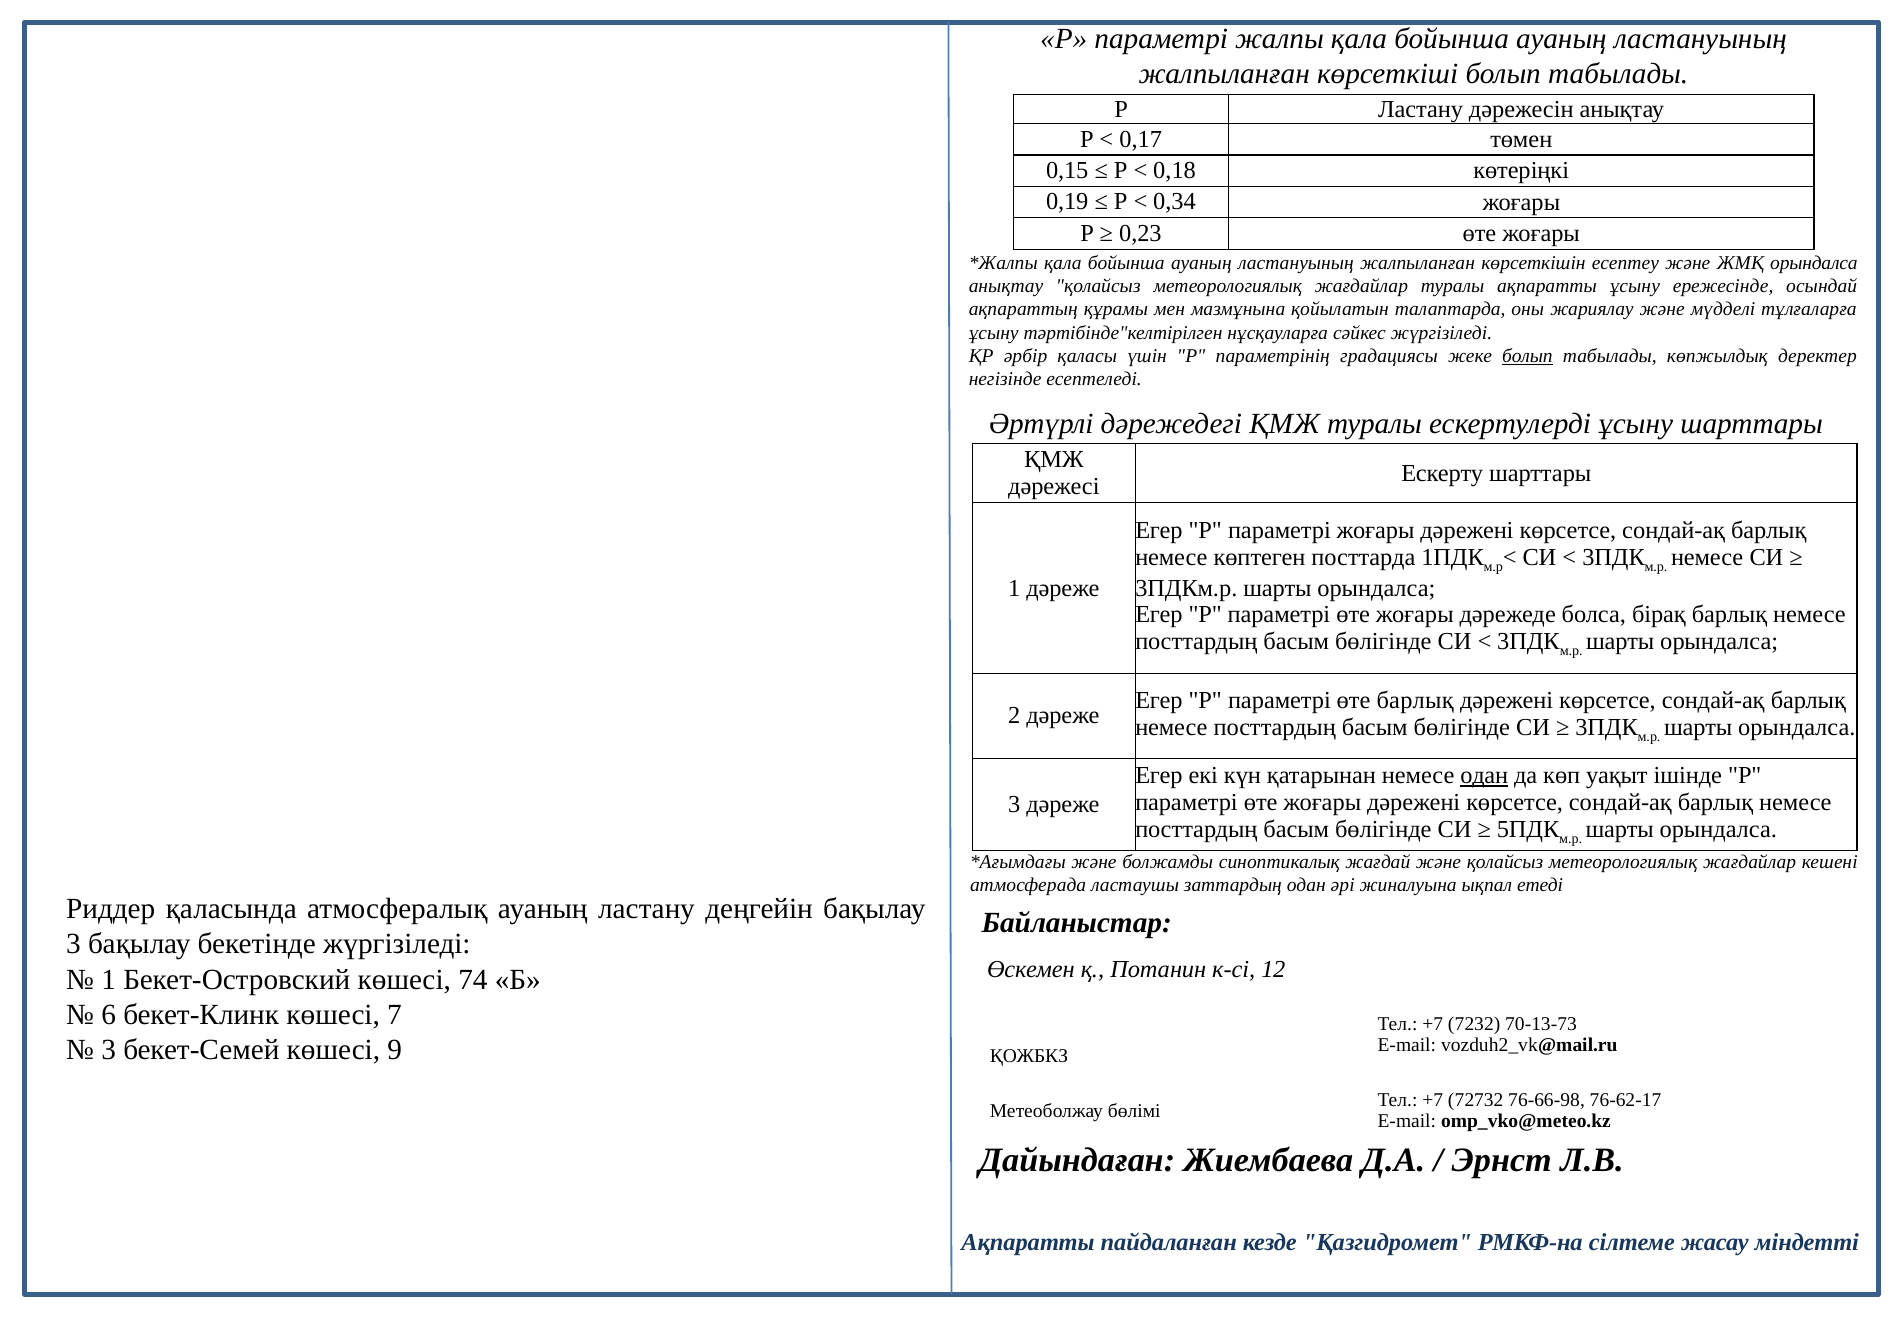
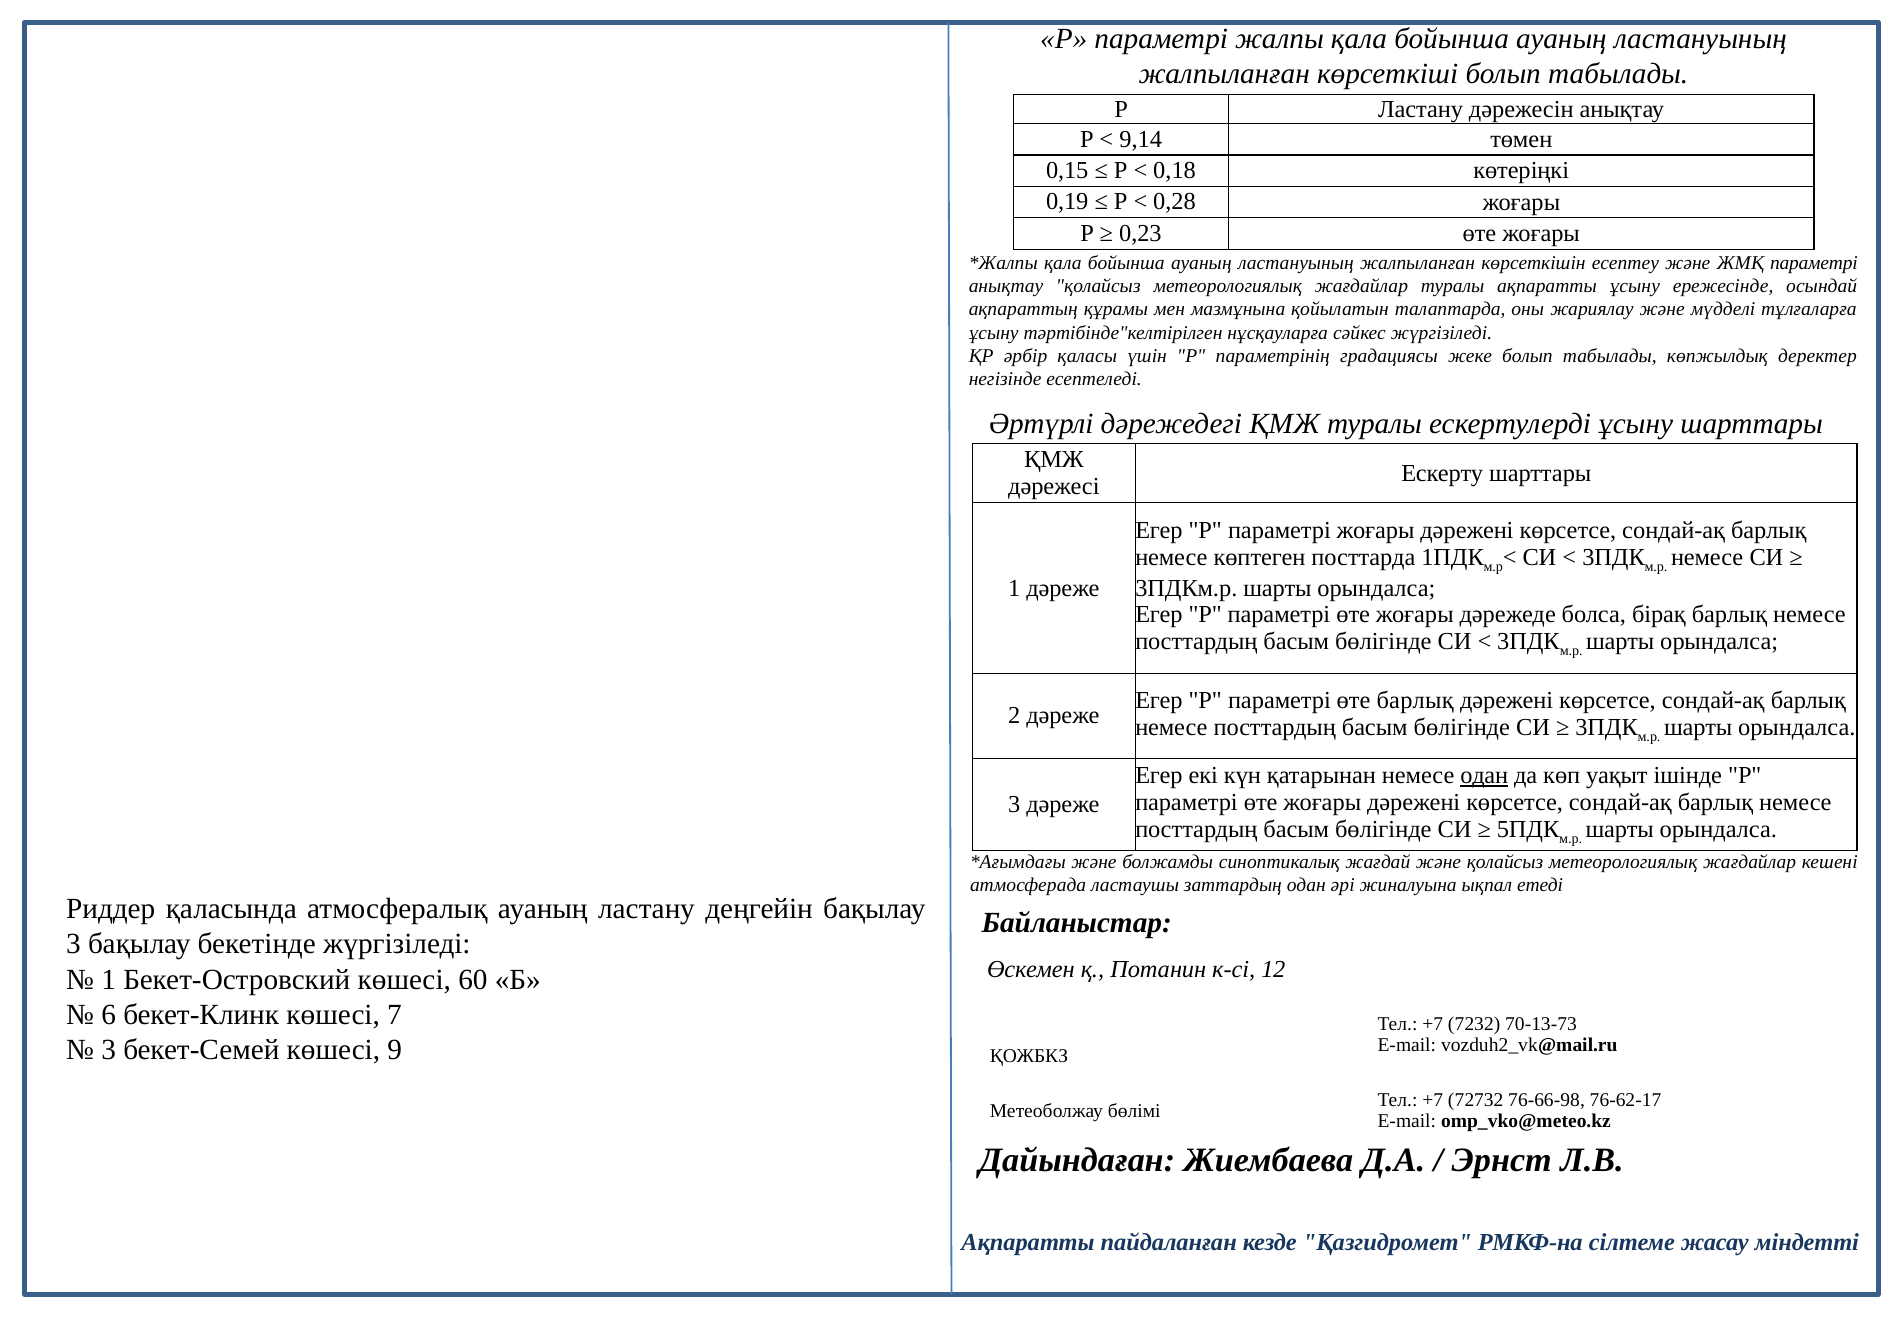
0,17: 0,17 -> 9,14
0,34: 0,34 -> 0,28
ЖМҚ орындалса: орындалса -> параметрі
болып at (1527, 356) underline: present -> none
74: 74 -> 60
